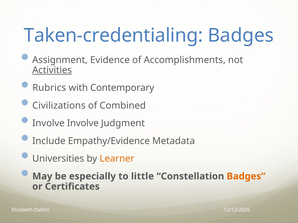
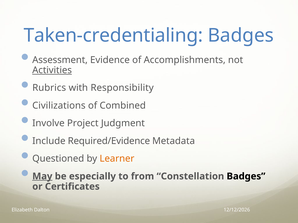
Assignment: Assignment -> Assessment
Contemporary: Contemporary -> Responsibility
Involve Involve: Involve -> Project
Empathy/Evidence: Empathy/Evidence -> Required/Evidence
Universities: Universities -> Questioned
May underline: none -> present
little: little -> from
Badges at (246, 177) colour: orange -> black
